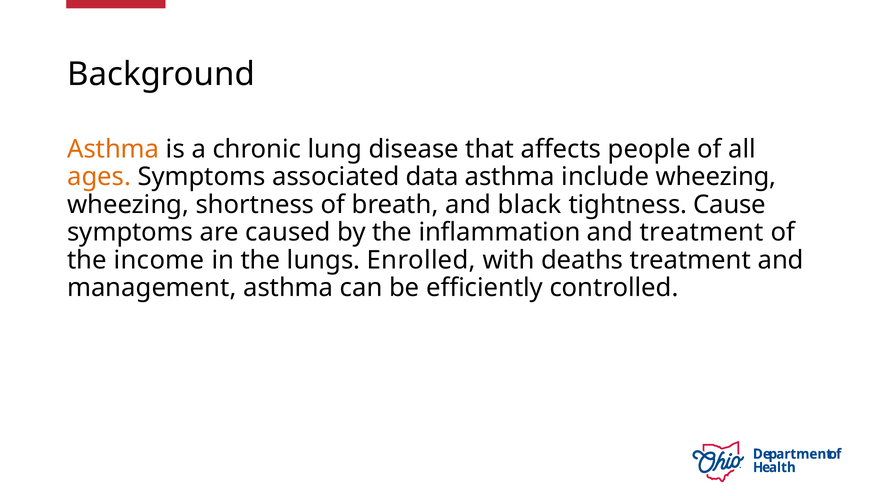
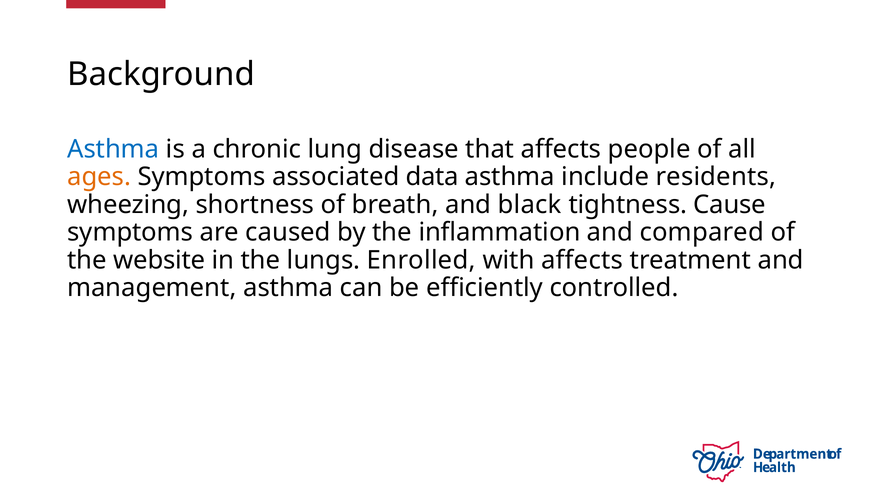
Asthma at (113, 149) colour: orange -> blue
include wheezing: wheezing -> residents
and treatment: treatment -> compared
income: income -> website
with deaths: deaths -> affects
